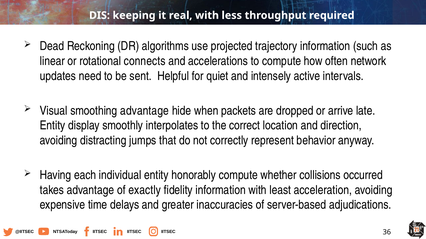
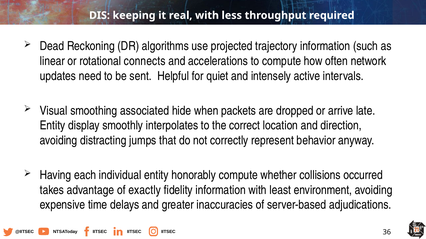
smoothing advantage: advantage -> associated
acceleration: acceleration -> environment
